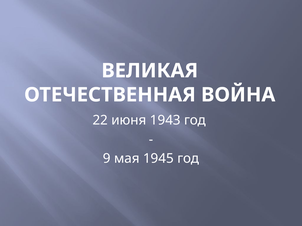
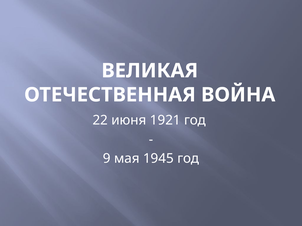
1943: 1943 -> 1921
